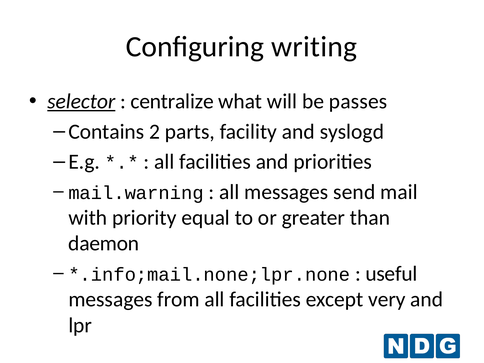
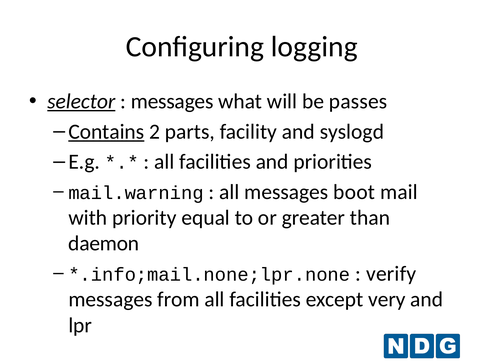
writing: writing -> logging
centralize at (172, 102): centralize -> messages
Contains underline: none -> present
send: send -> boot
useful: useful -> verify
